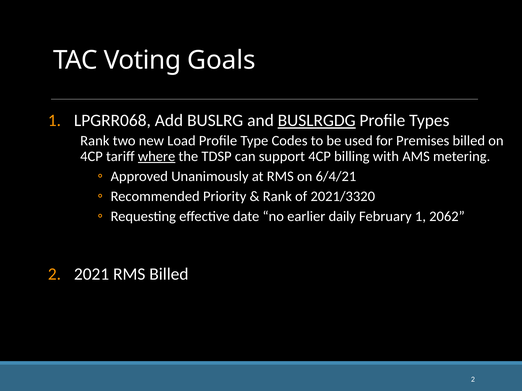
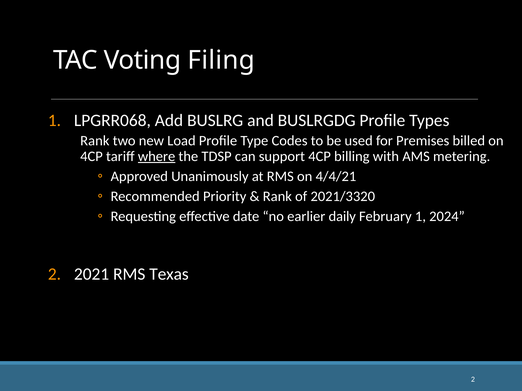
Goals: Goals -> Filing
BUSLRGDG underline: present -> none
6/4/21: 6/4/21 -> 4/4/21
2062: 2062 -> 2024
RMS Billed: Billed -> Texas
